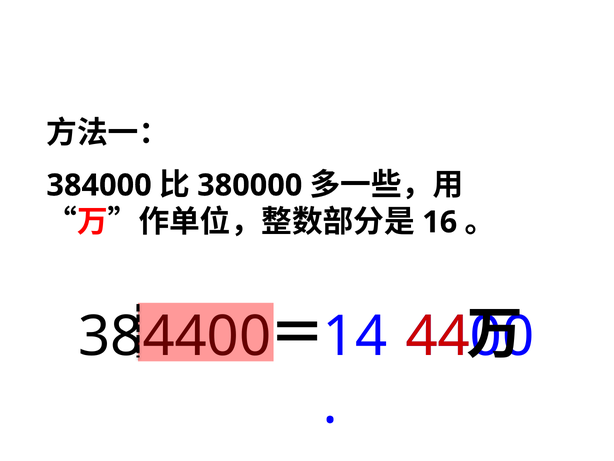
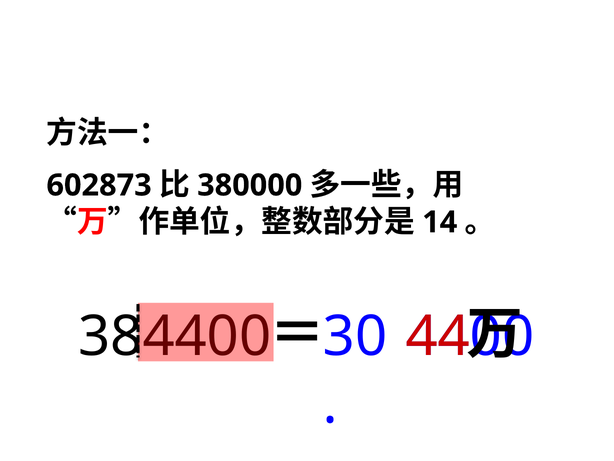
384000: 384000 -> 602873
16: 16 -> 14
14: 14 -> 30
